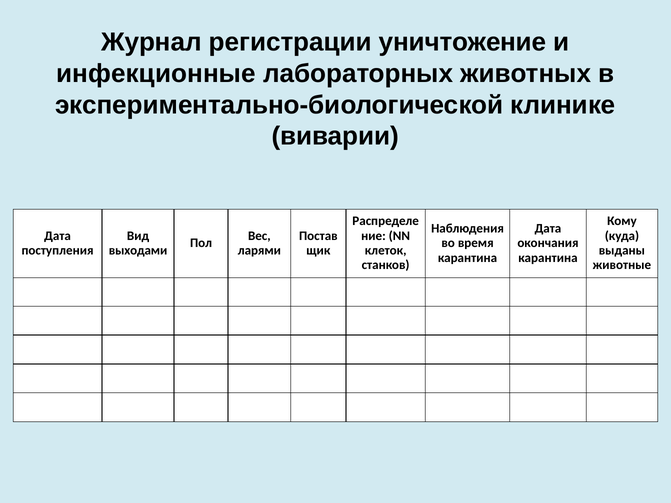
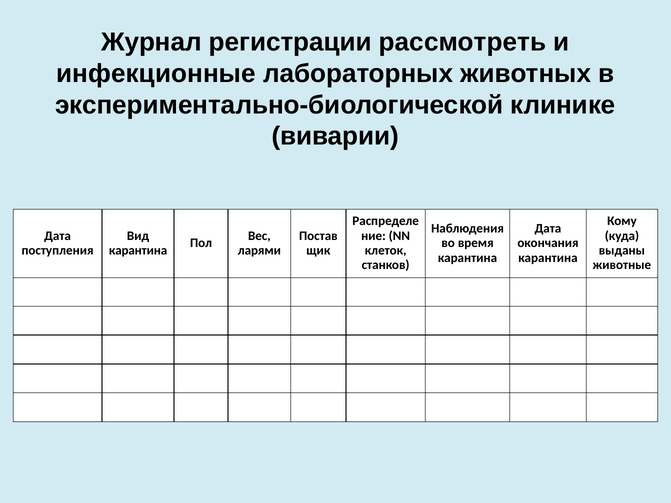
уничтожение: уничтожение -> рассмотреть
выходами at (138, 251): выходами -> карантина
